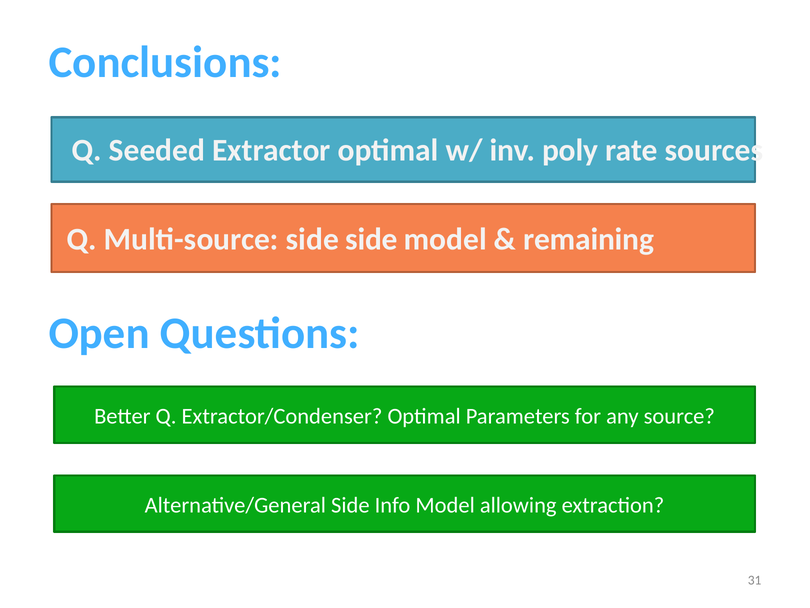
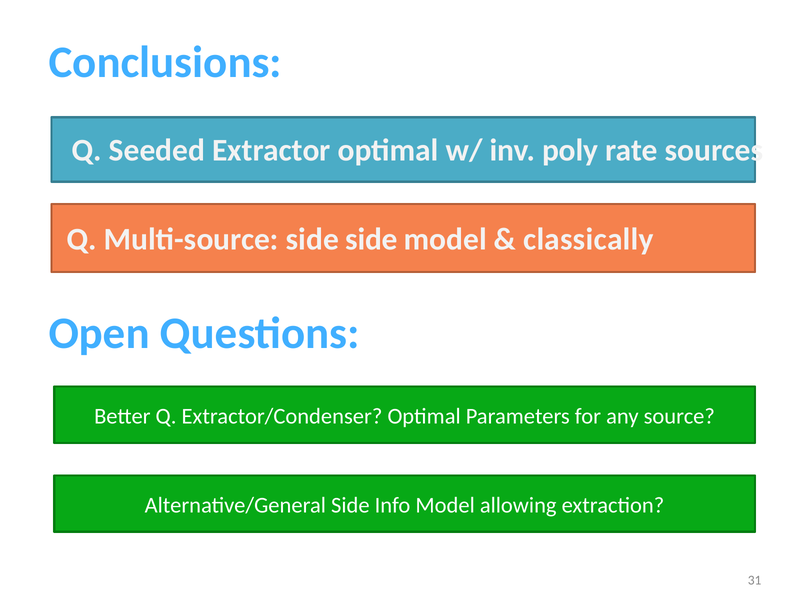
remaining: remaining -> classically
